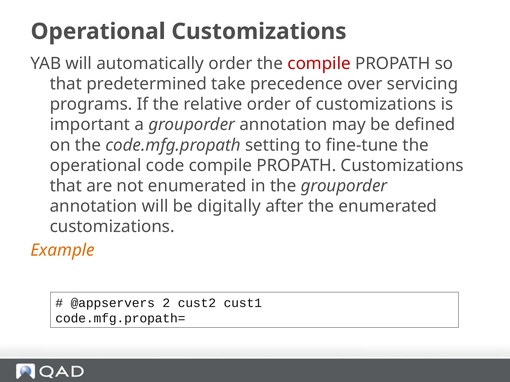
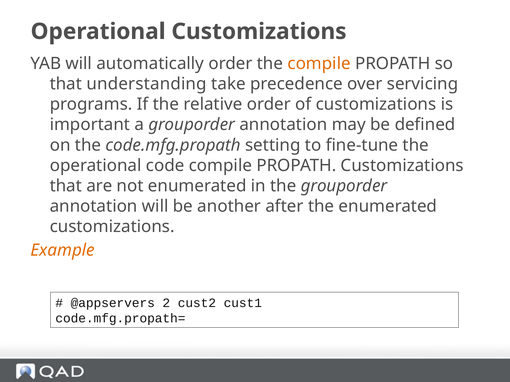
compile at (319, 64) colour: red -> orange
predetermined: predetermined -> understanding
digitally: digitally -> another
